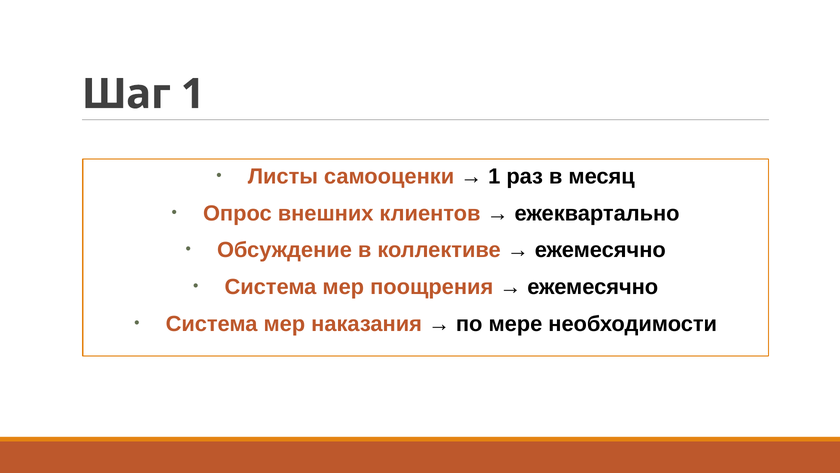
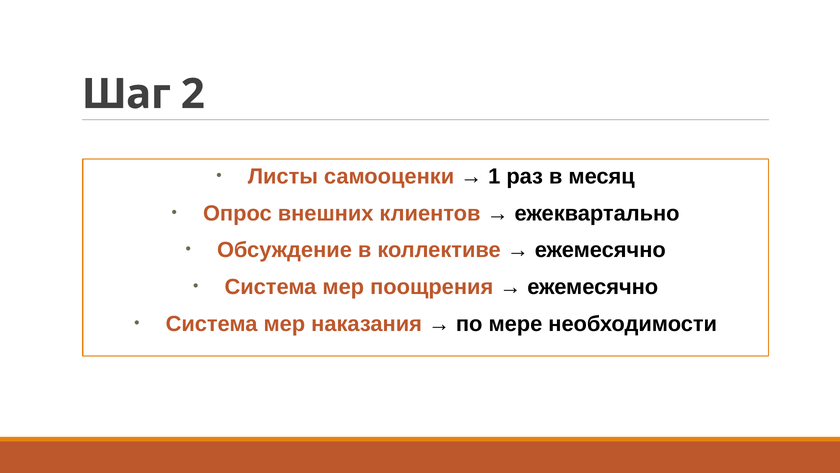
Шаг 1: 1 -> 2
